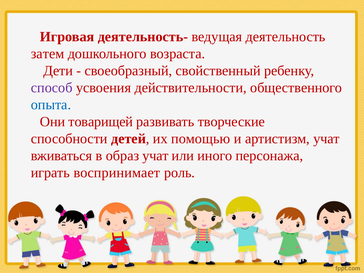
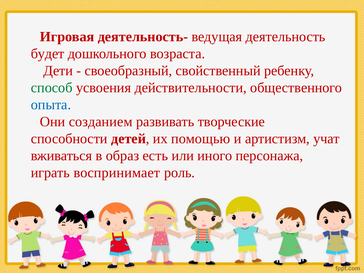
затем: затем -> будет
способ colour: purple -> green
товарищей: товарищей -> созданием
образ учат: учат -> есть
